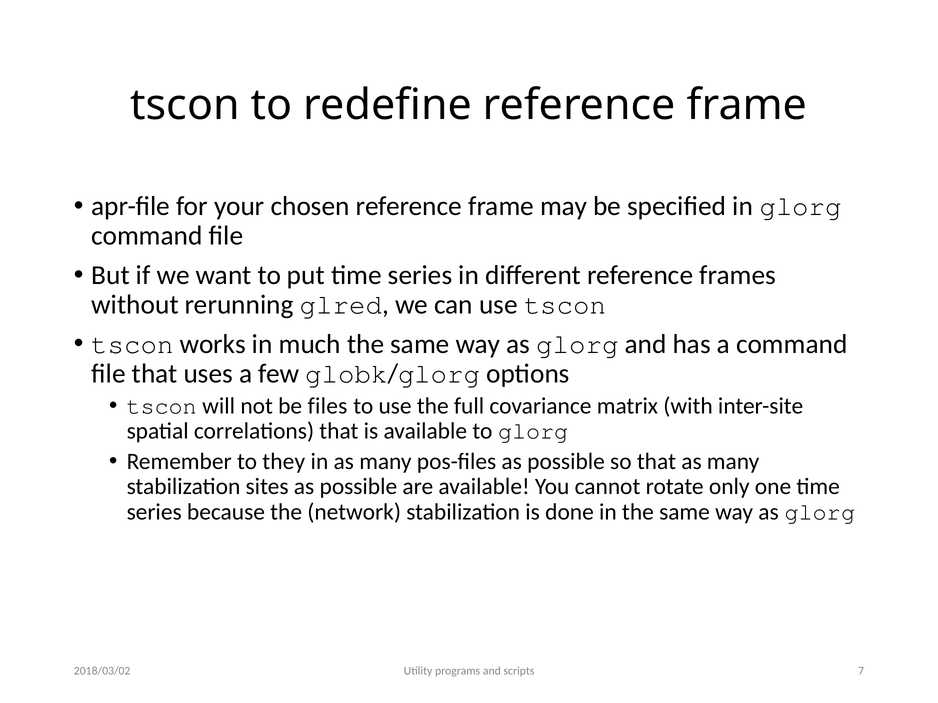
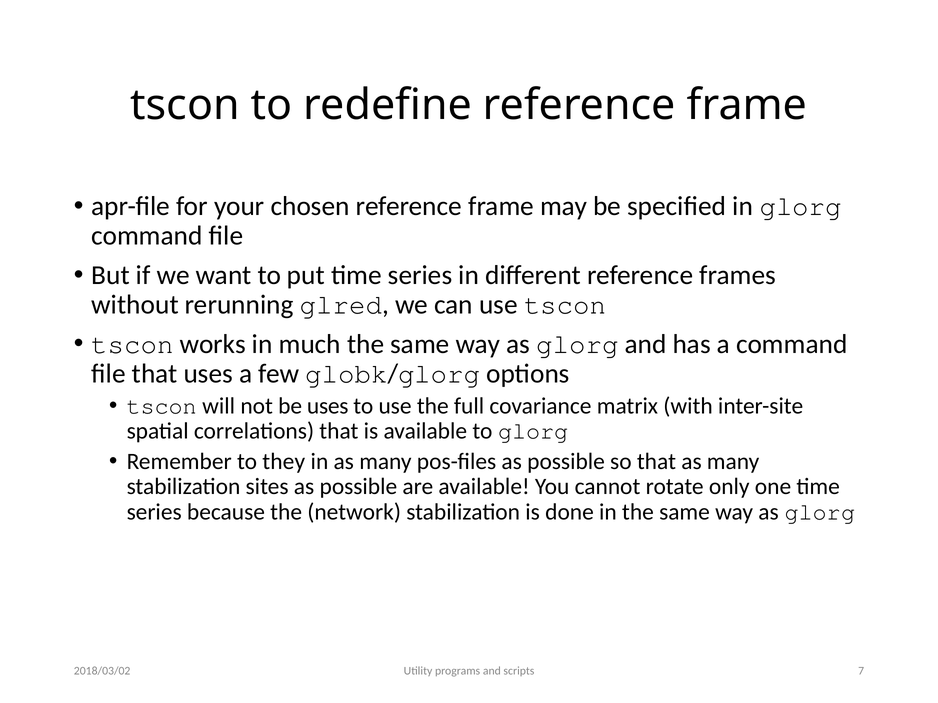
be files: files -> uses
